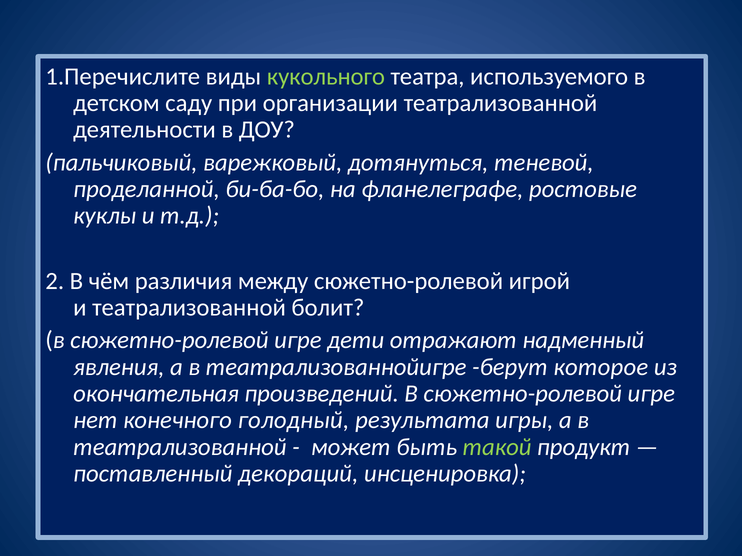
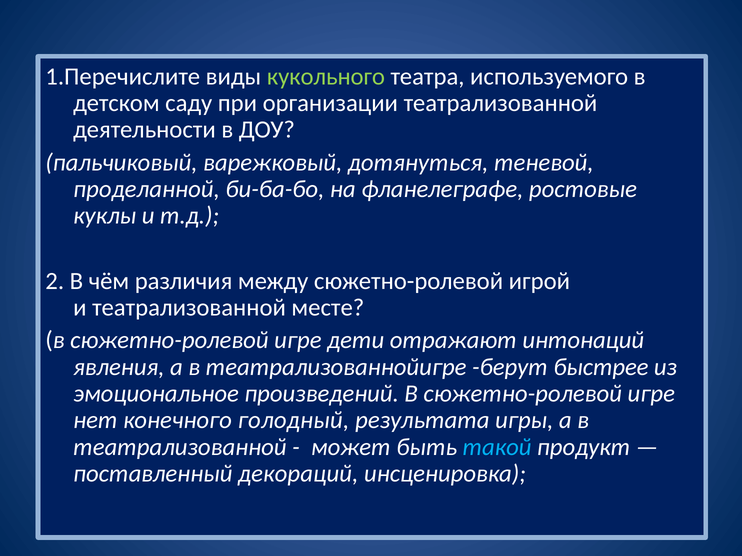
болит: болит -> месте
надменный: надменный -> интонаций
которое: которое -> быстрее
окончательная: окончательная -> эмоциональное
такой colour: light green -> light blue
